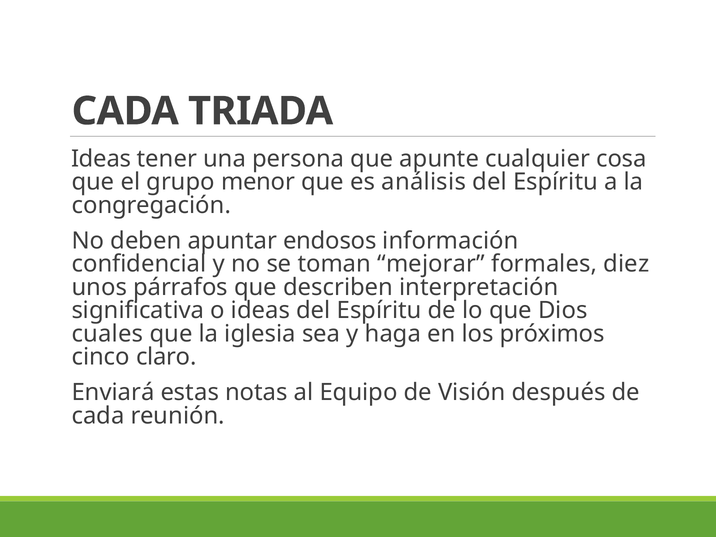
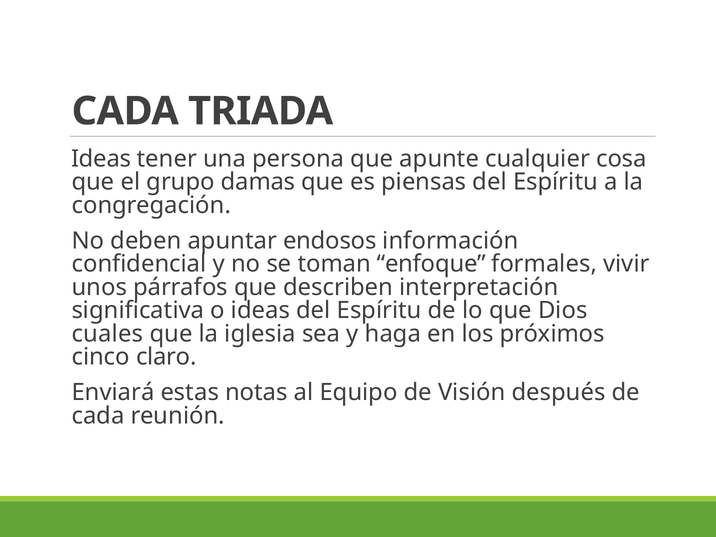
menor: menor -> damas
análisis: análisis -> piensas
mejorar: mejorar -> enfoque
diez: diez -> vivir
